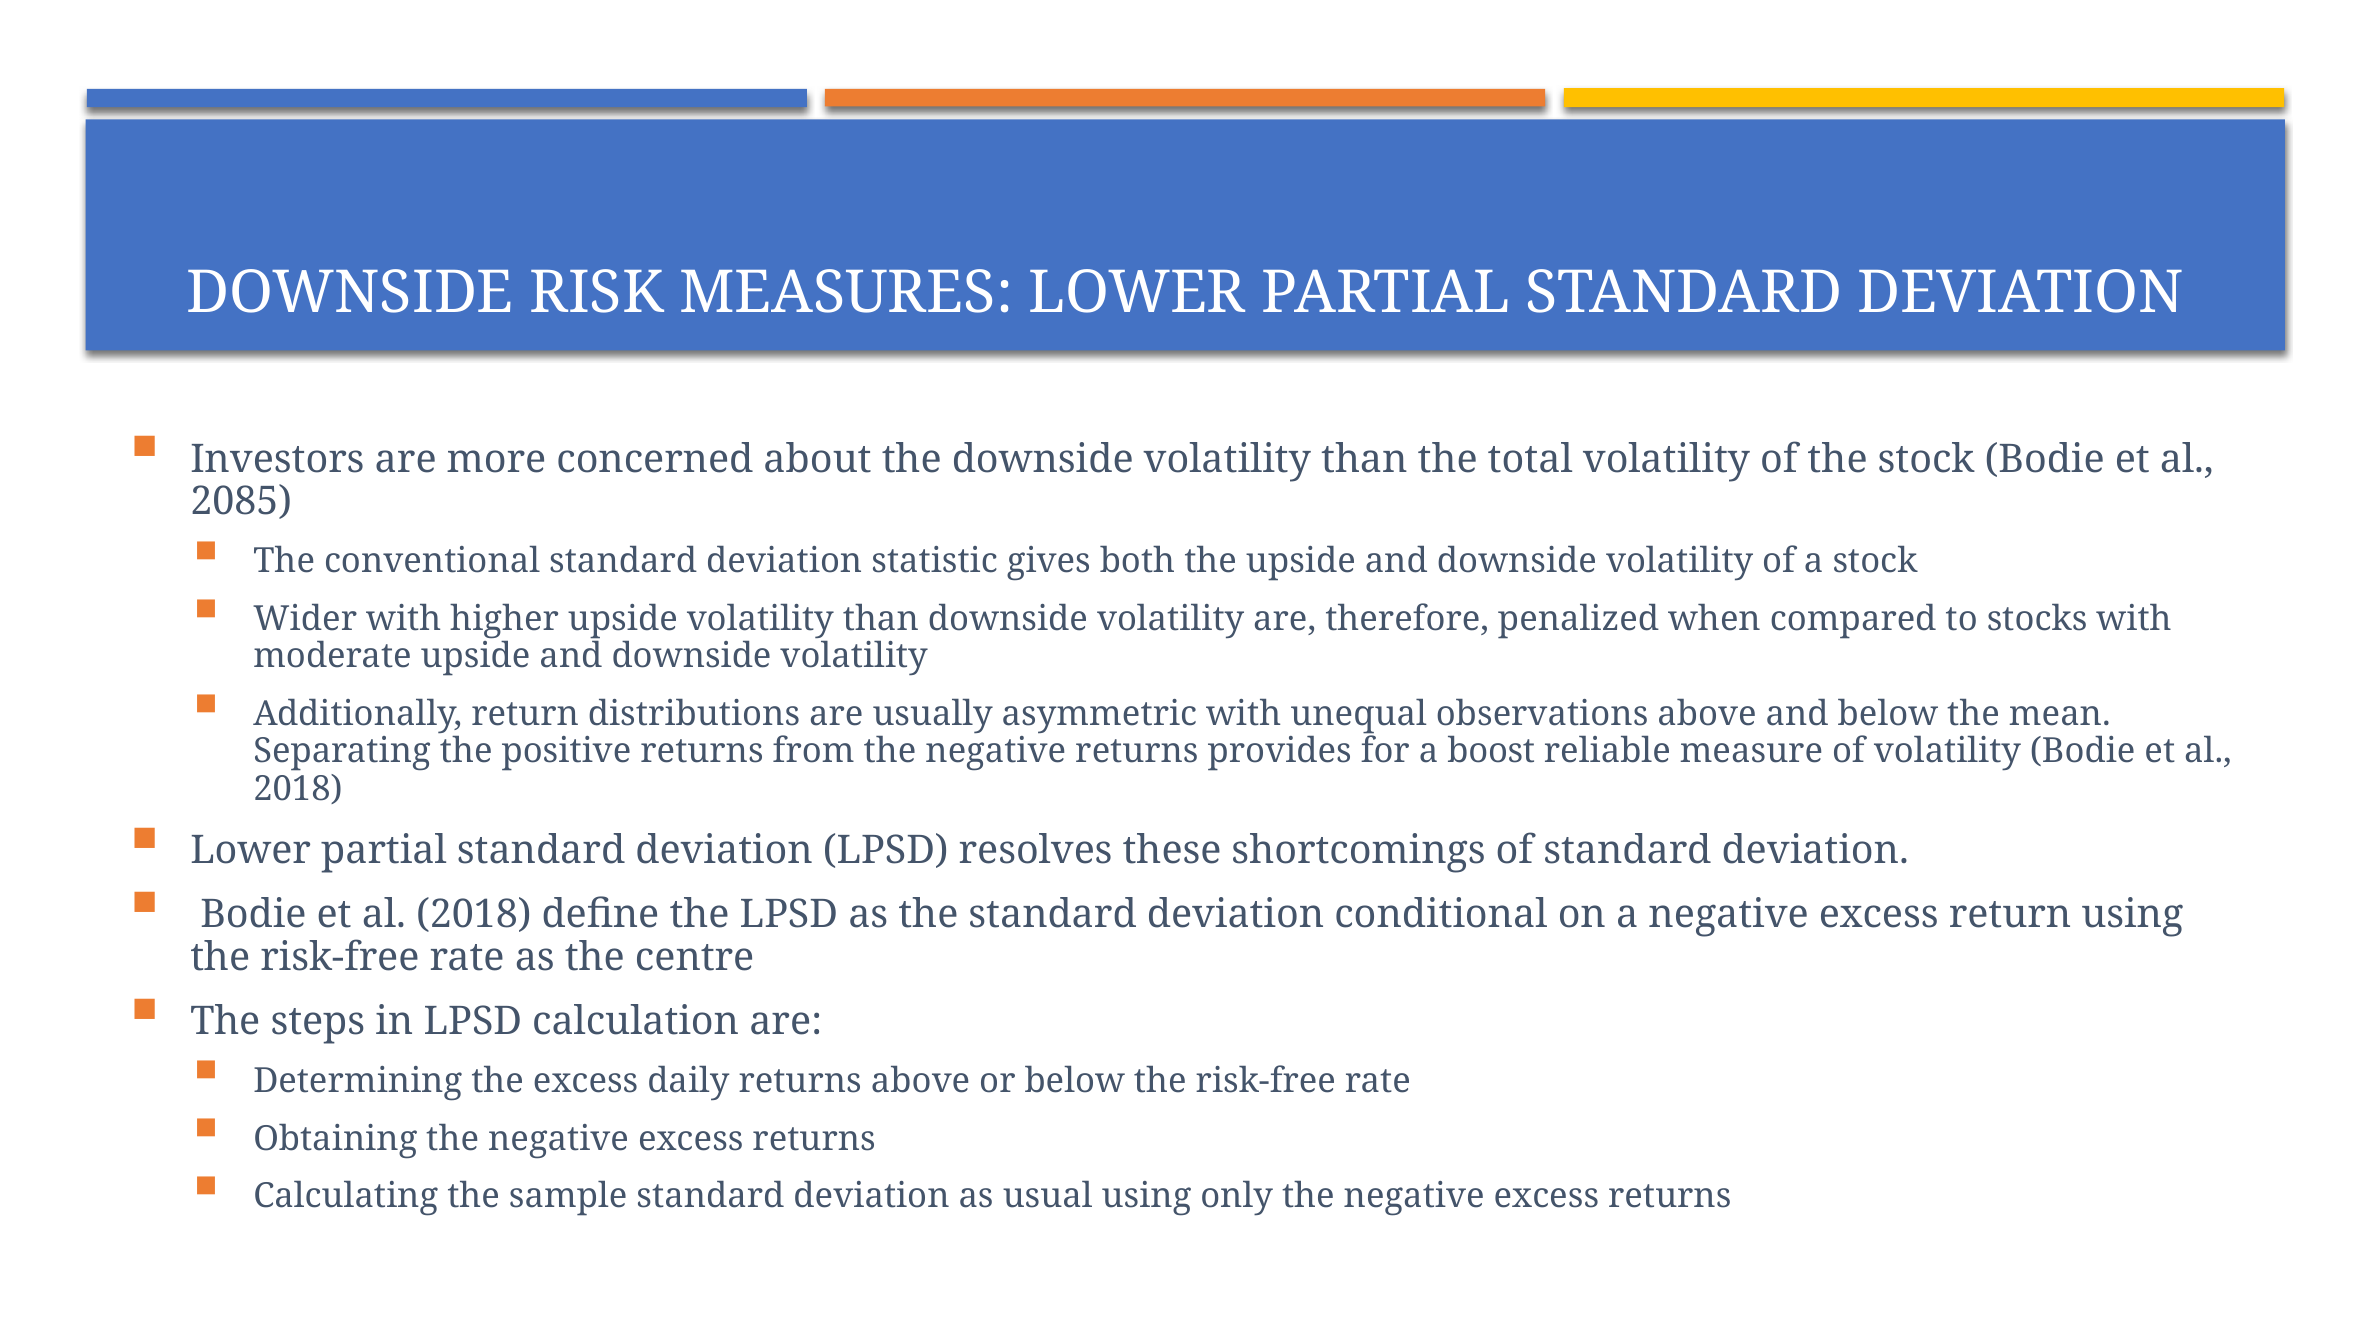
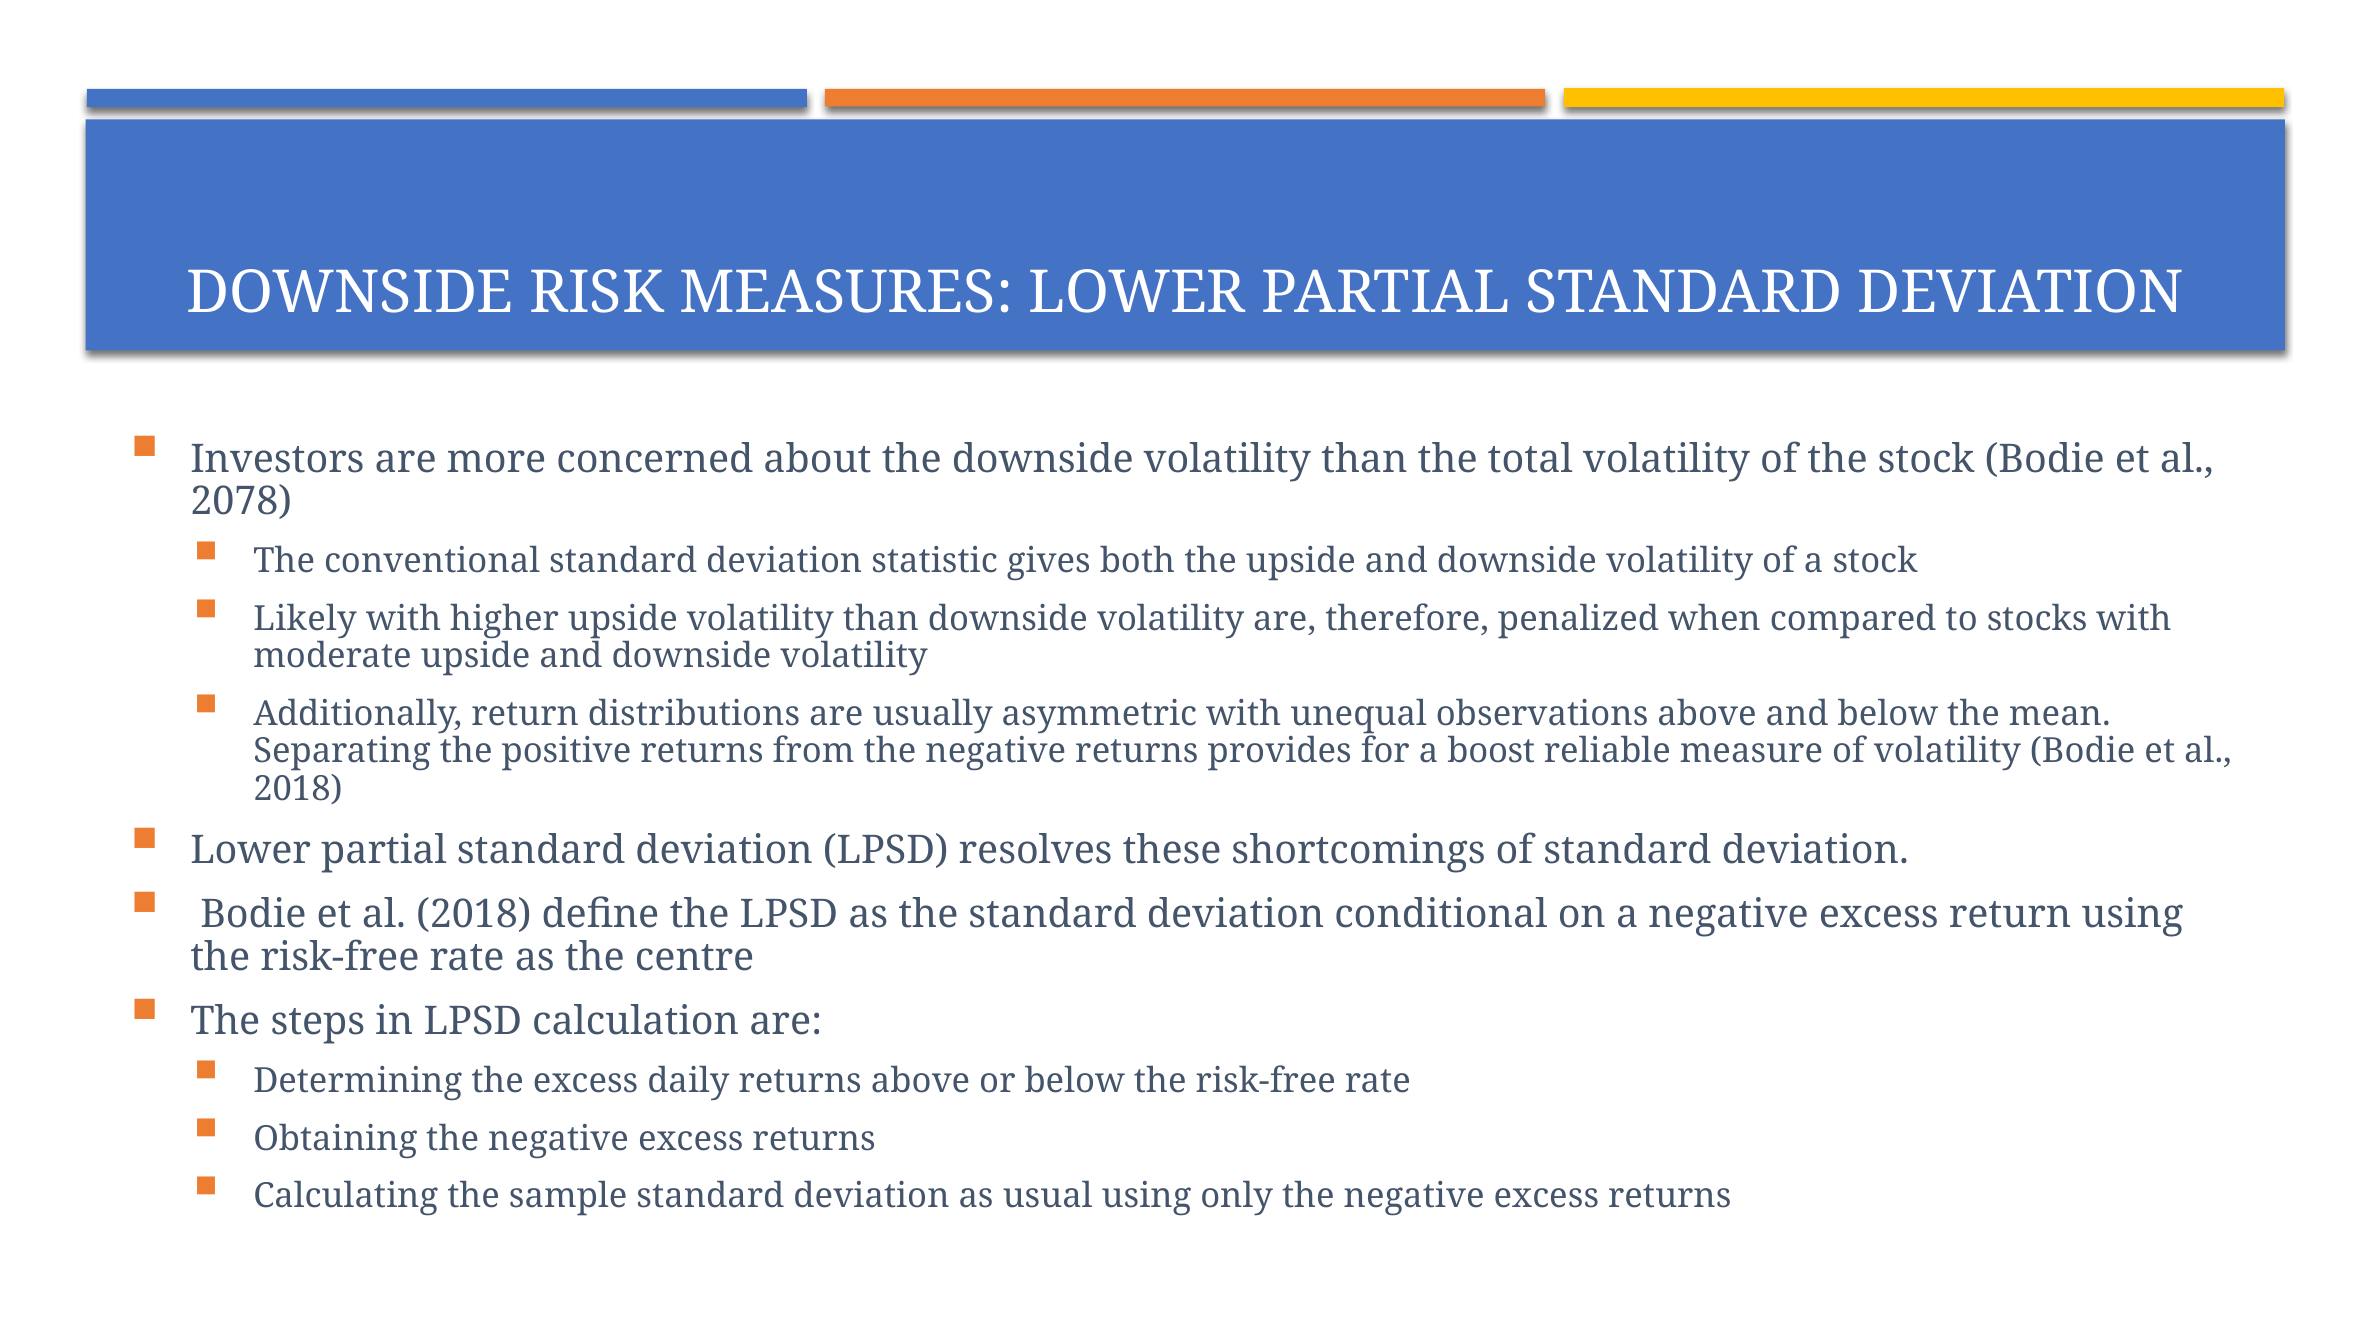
2085: 2085 -> 2078
Wider: Wider -> Likely
